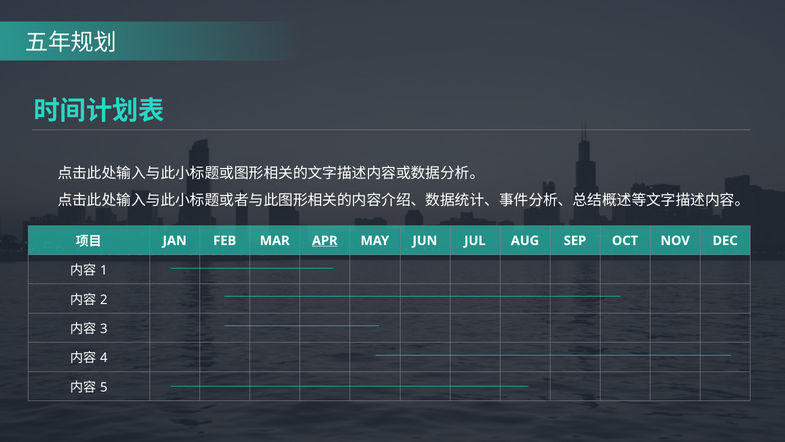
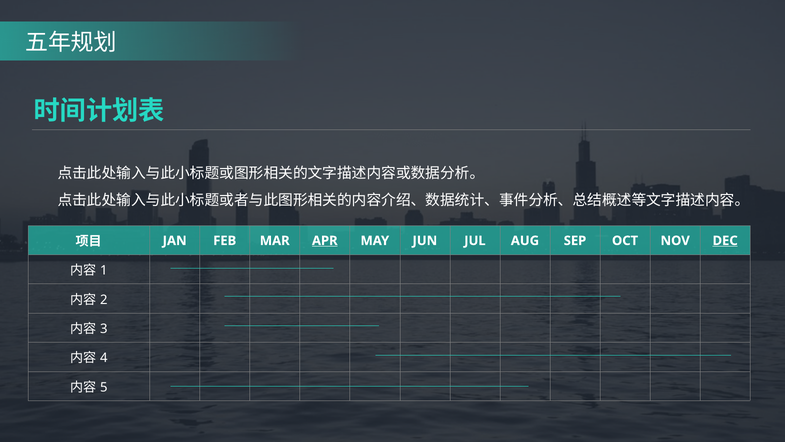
DEC underline: none -> present
